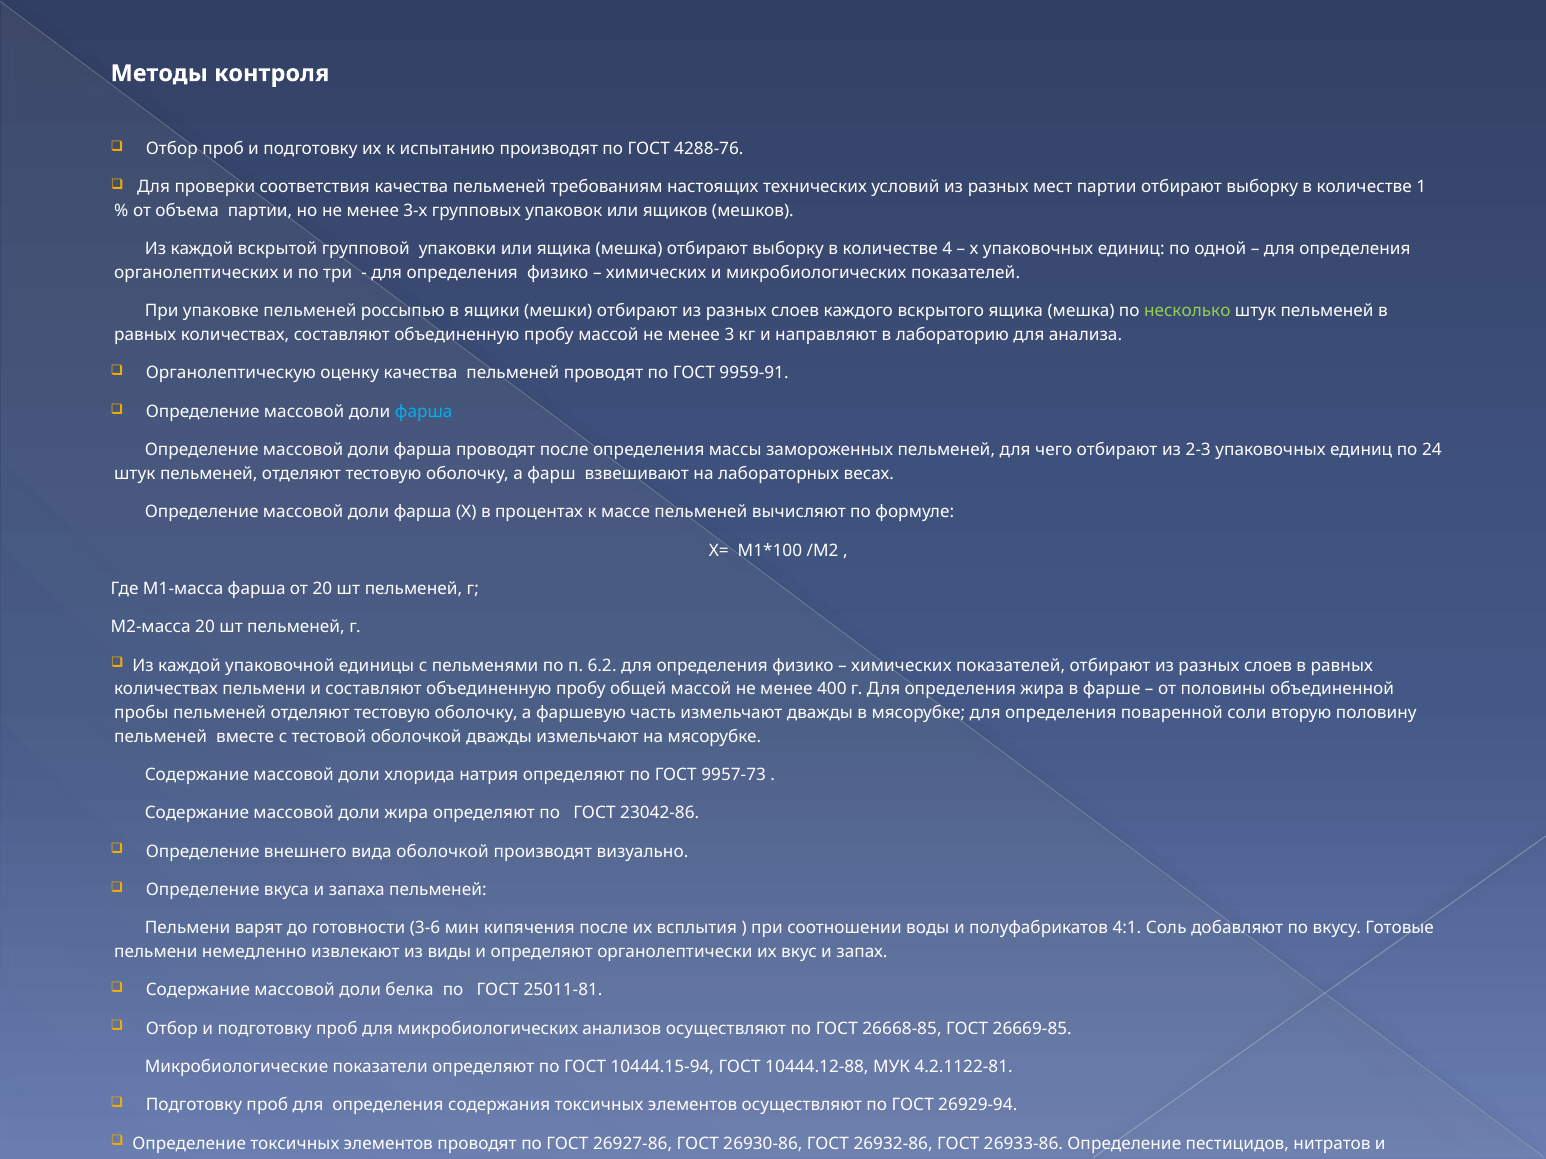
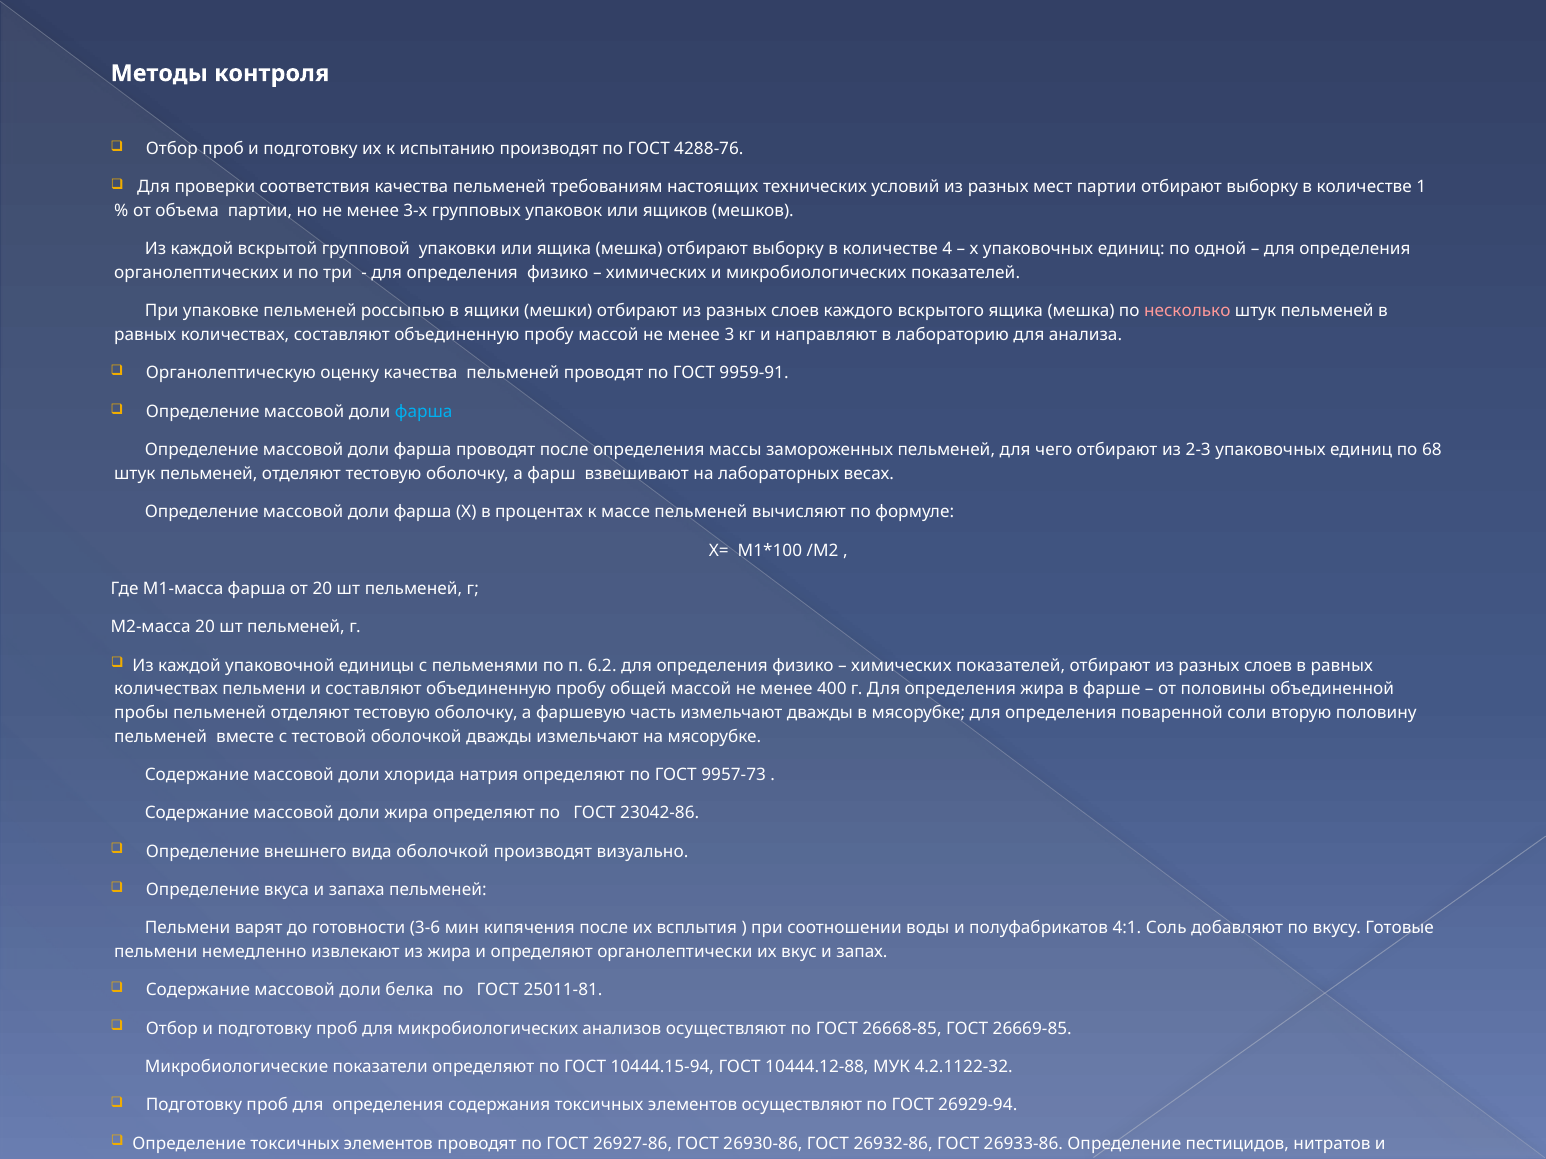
несколько colour: light green -> pink
24: 24 -> 68
из виды: виды -> жира
4.2.1122-81: 4.2.1122-81 -> 4.2.1122-32
